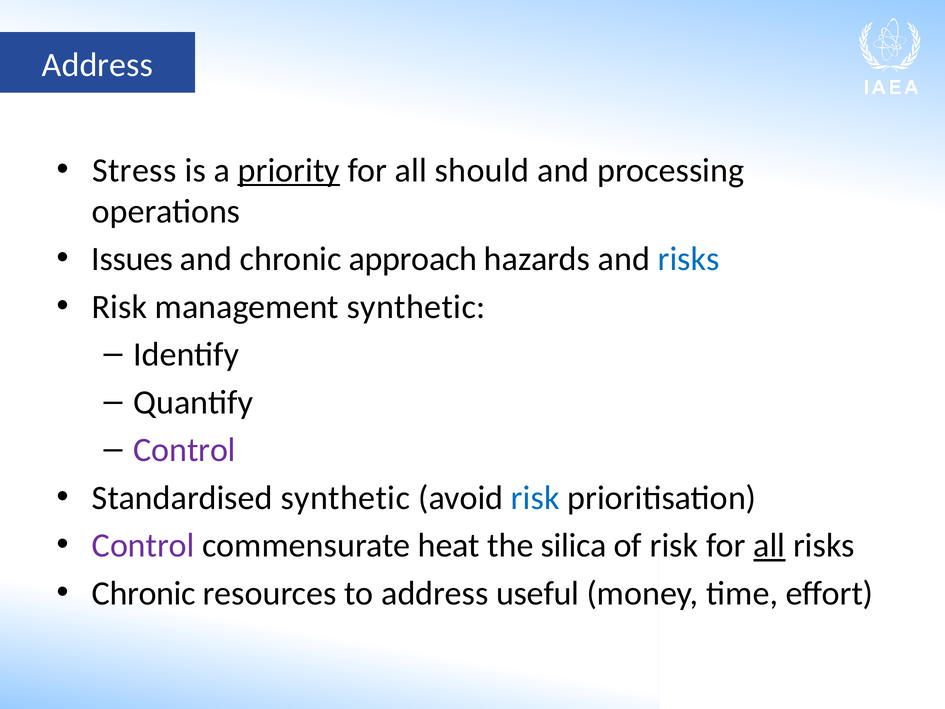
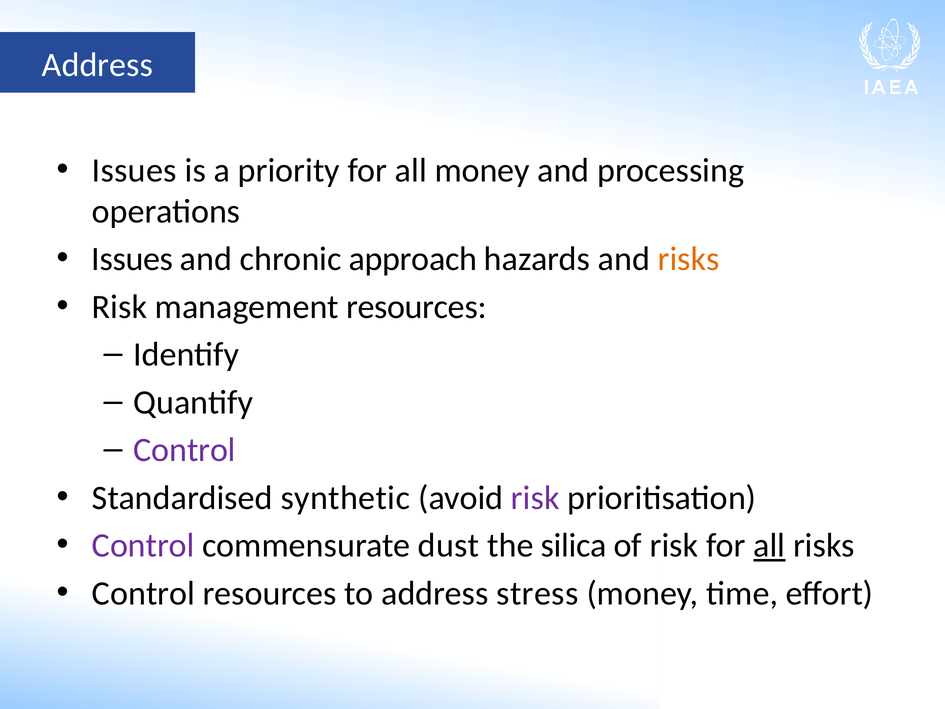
Stress at (134, 170): Stress -> Issues
priority underline: present -> none
all should: should -> money
risks at (689, 259) colour: blue -> orange
management synthetic: synthetic -> resources
risk at (535, 498) colour: blue -> purple
heat: heat -> dust
Chronic at (144, 593): Chronic -> Control
useful: useful -> stress
